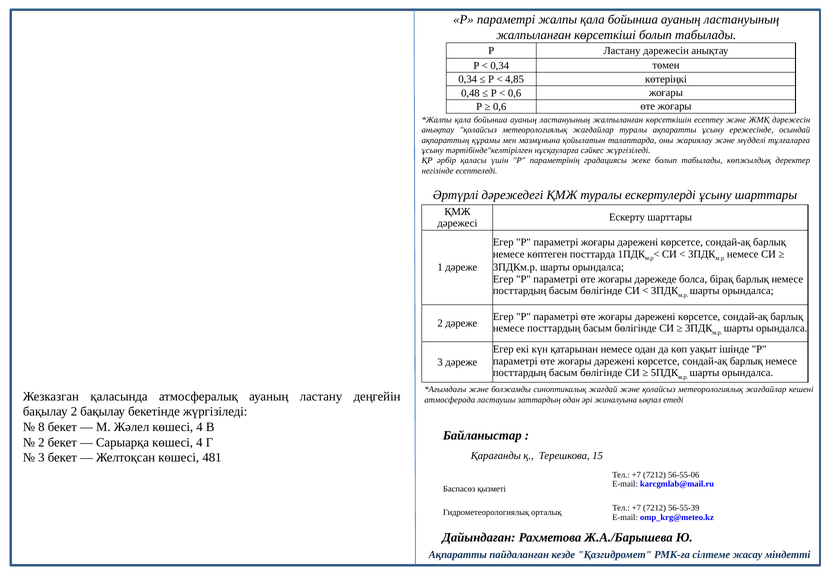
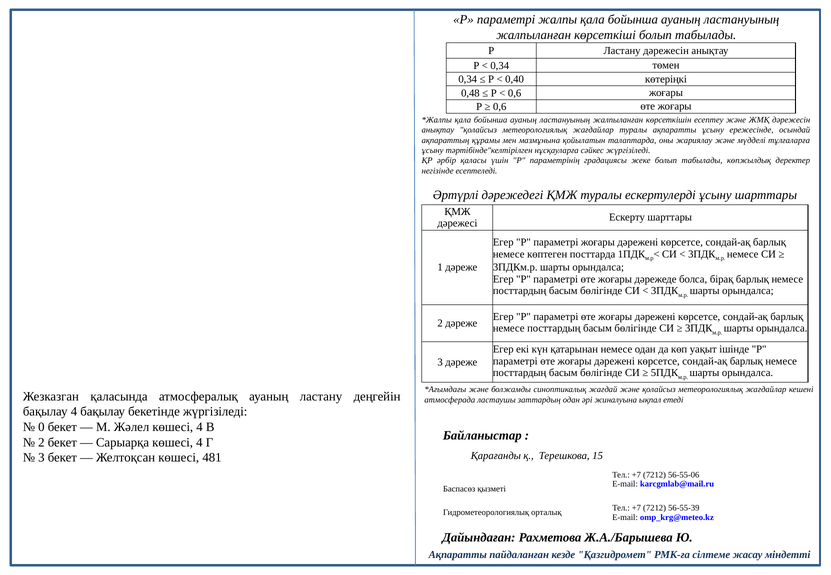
4,85: 4,85 -> 0,40
бақылау 2: 2 -> 4
8: 8 -> 0
